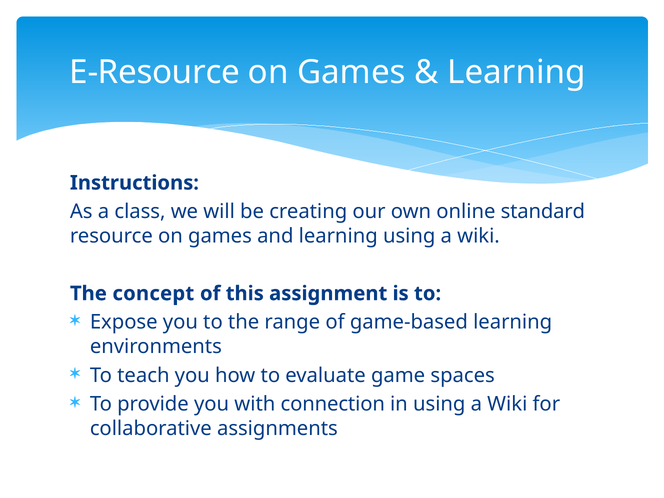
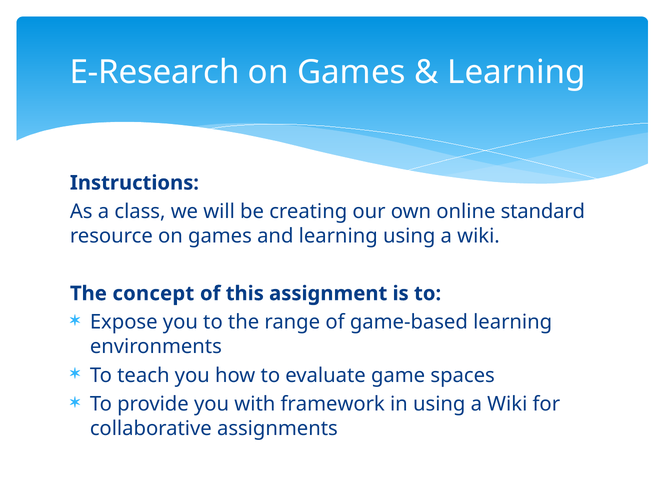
E-Resource: E-Resource -> E-Research
connection: connection -> framework
